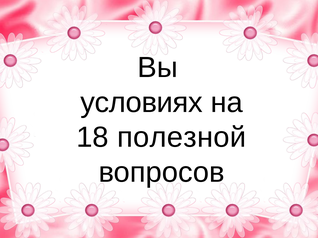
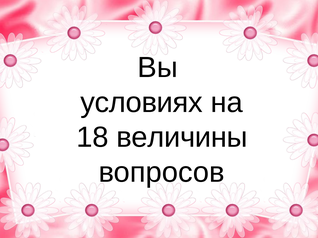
полезной: полезной -> величины
